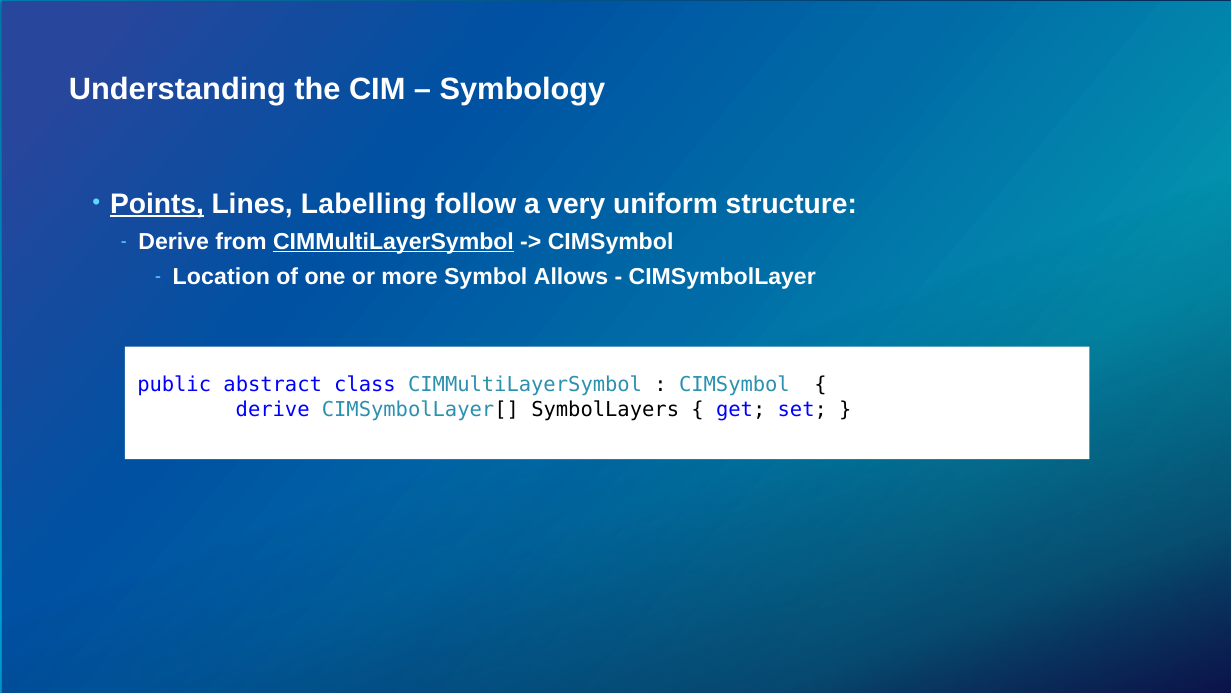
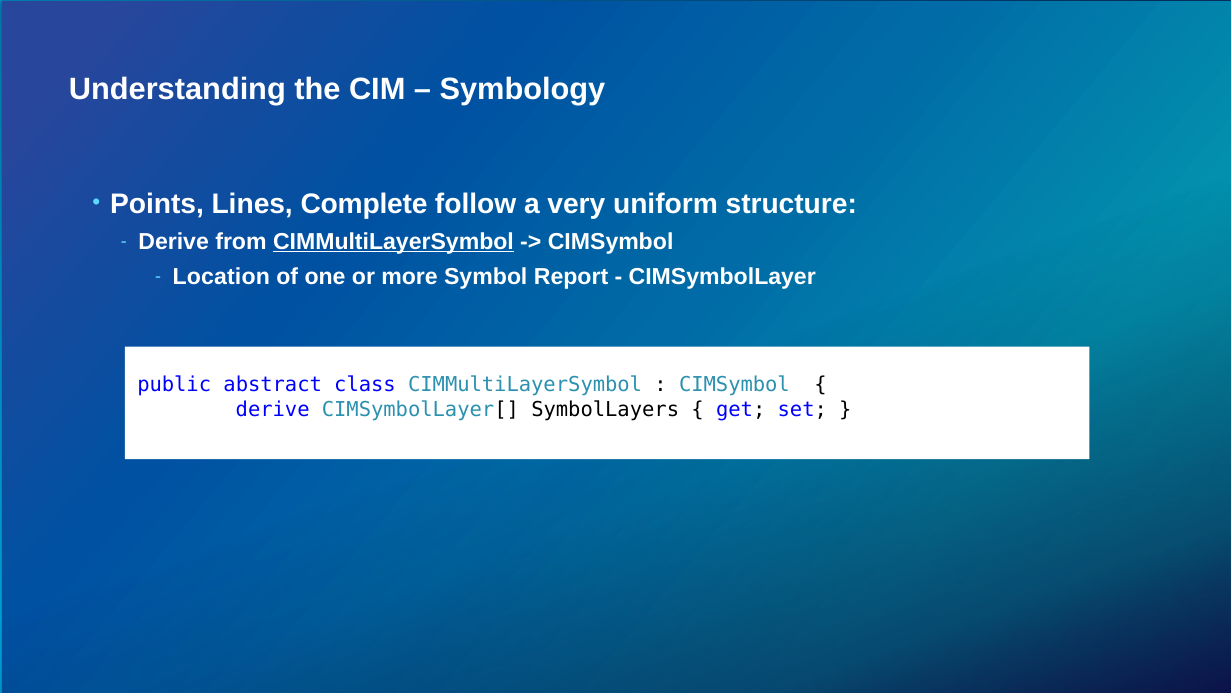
Points underline: present -> none
Labelling: Labelling -> Complete
Allows: Allows -> Report
